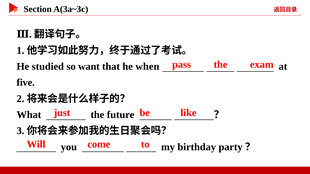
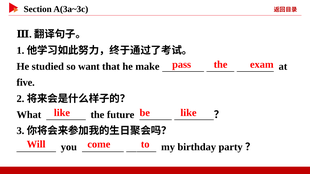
when: when -> make
just at (62, 113): just -> like
